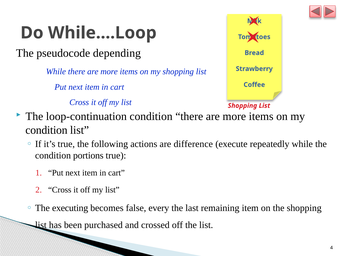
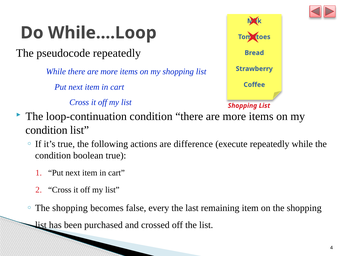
pseudocode depending: depending -> repeatedly
portions: portions -> boolean
executing at (70, 208): executing -> shopping
